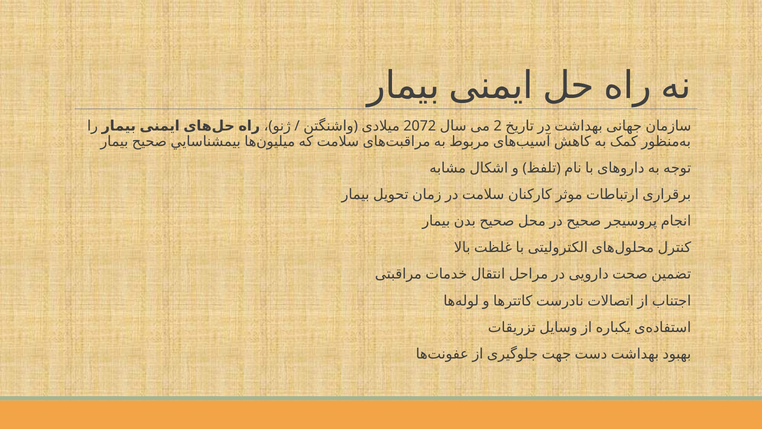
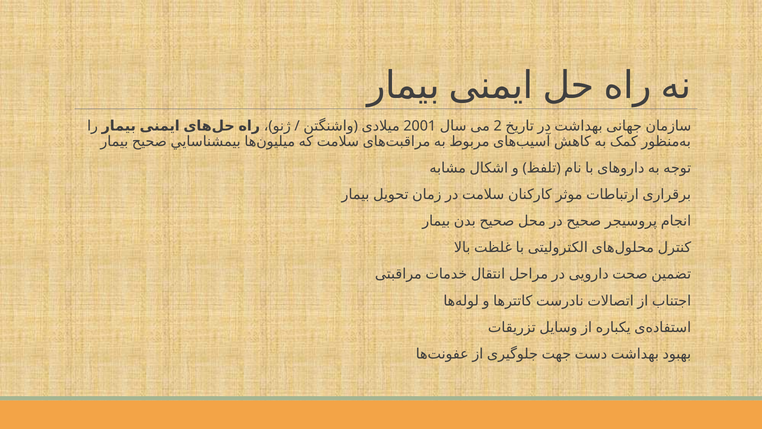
2072: 2072 -> 2001
